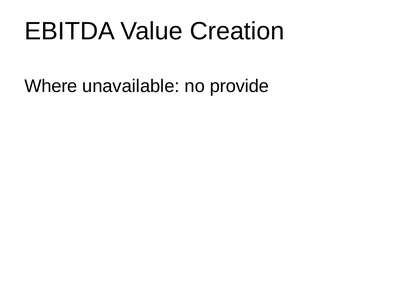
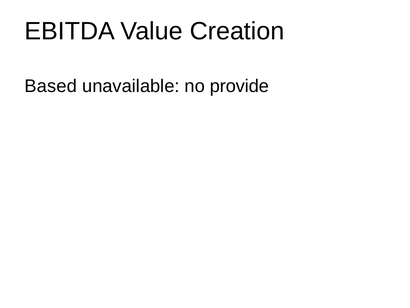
Where: Where -> Based
